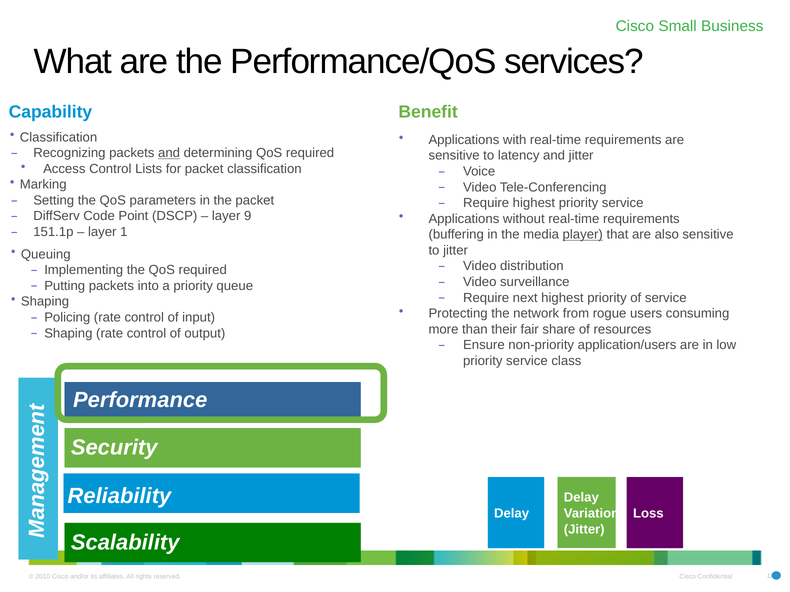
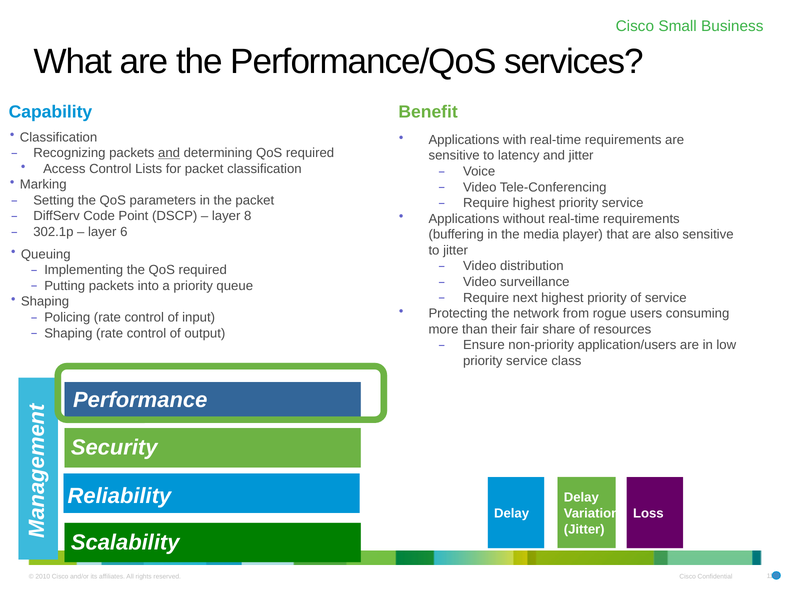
9: 9 -> 8
151.1p: 151.1p -> 302.1p
1: 1 -> 6
player underline: present -> none
